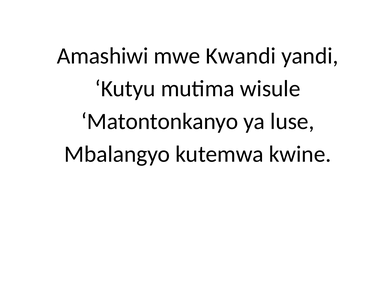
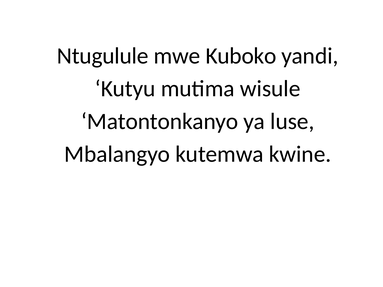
Amashiwi: Amashiwi -> Ntugulule
Kwandi: Kwandi -> Kuboko
